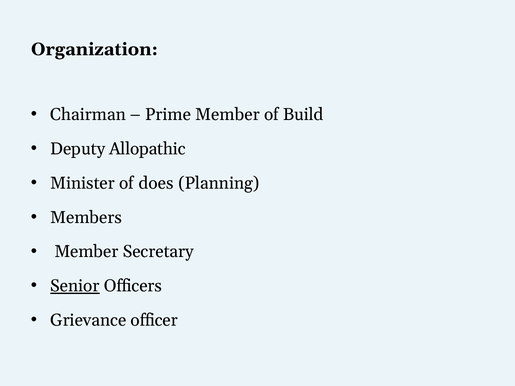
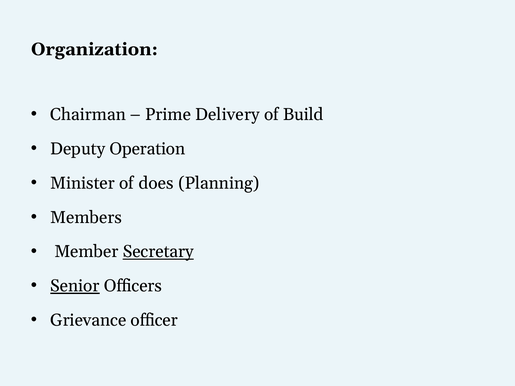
Prime Member: Member -> Delivery
Allopathic: Allopathic -> Operation
Secretary underline: none -> present
